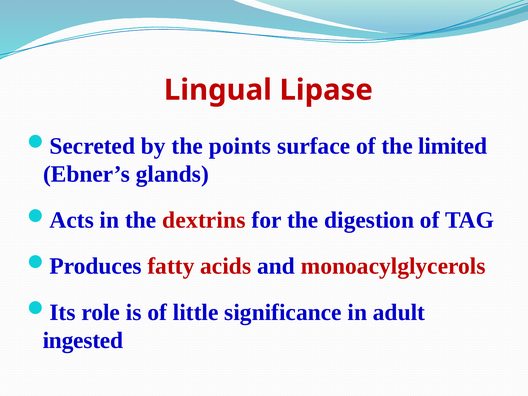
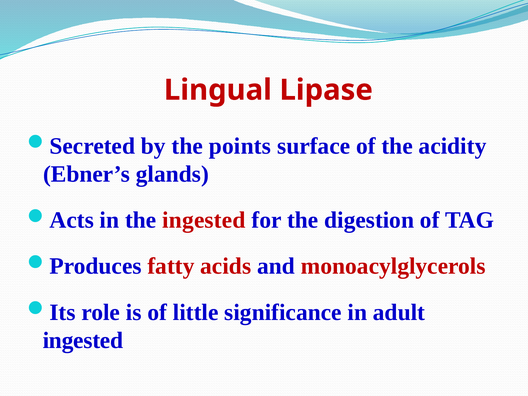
limited: limited -> acidity
the dextrins: dextrins -> ingested
